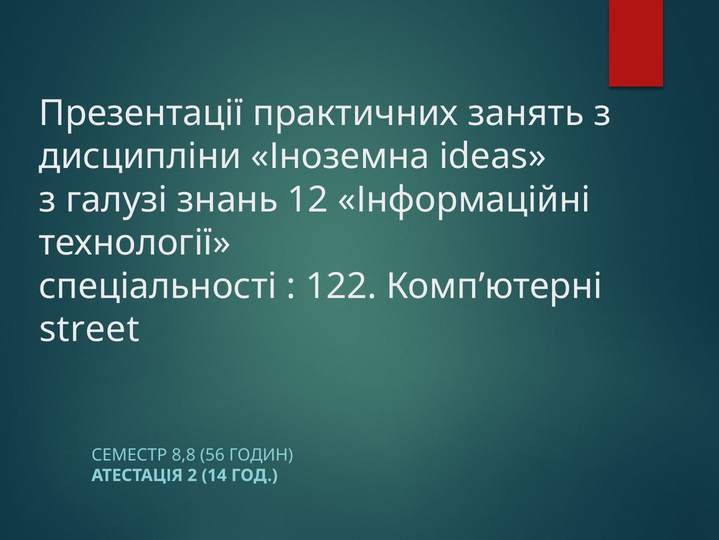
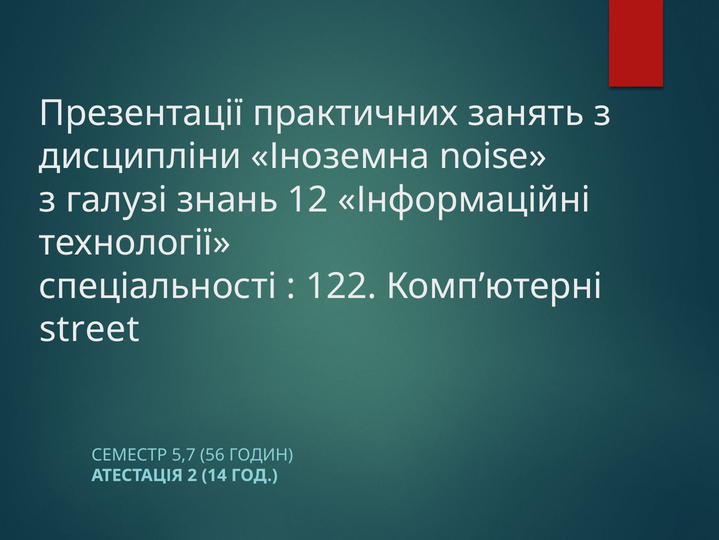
ideas: ideas -> noise
8,8: 8,8 -> 5,7
